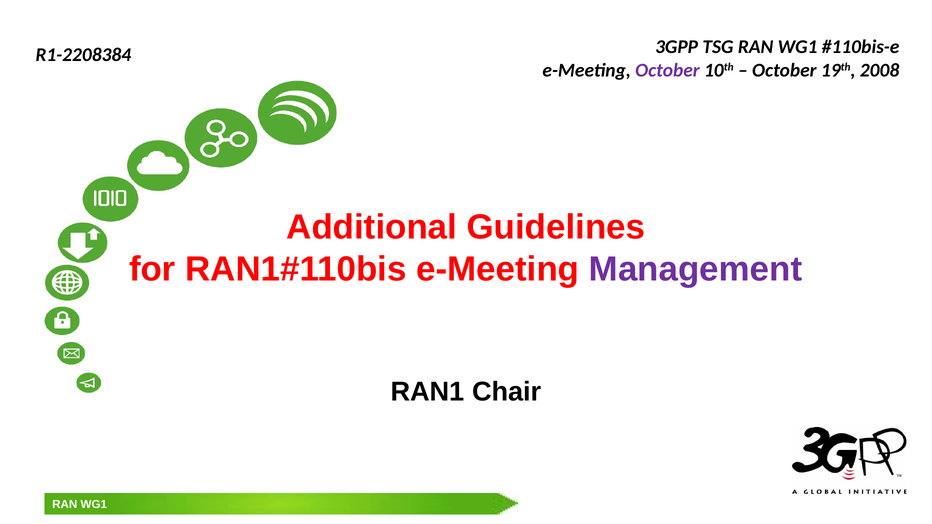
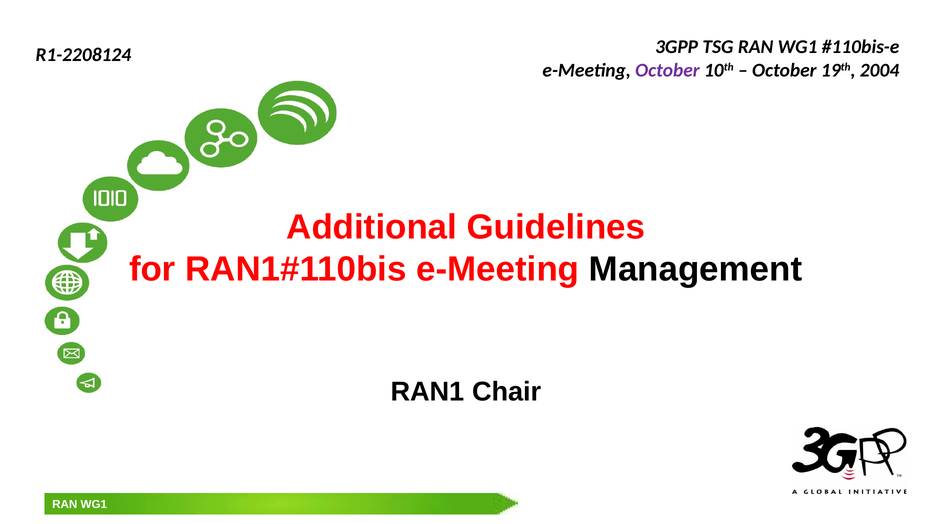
R1-2208384: R1-2208384 -> R1-2208124
2008: 2008 -> 2004
Management colour: purple -> black
